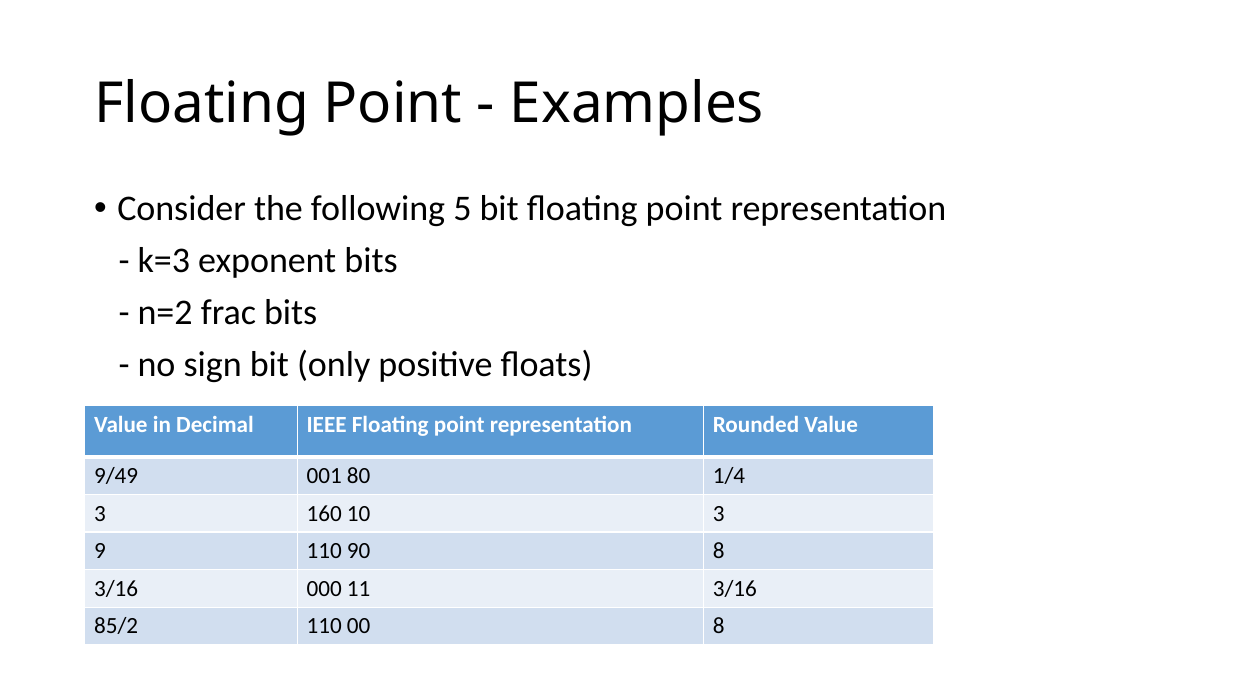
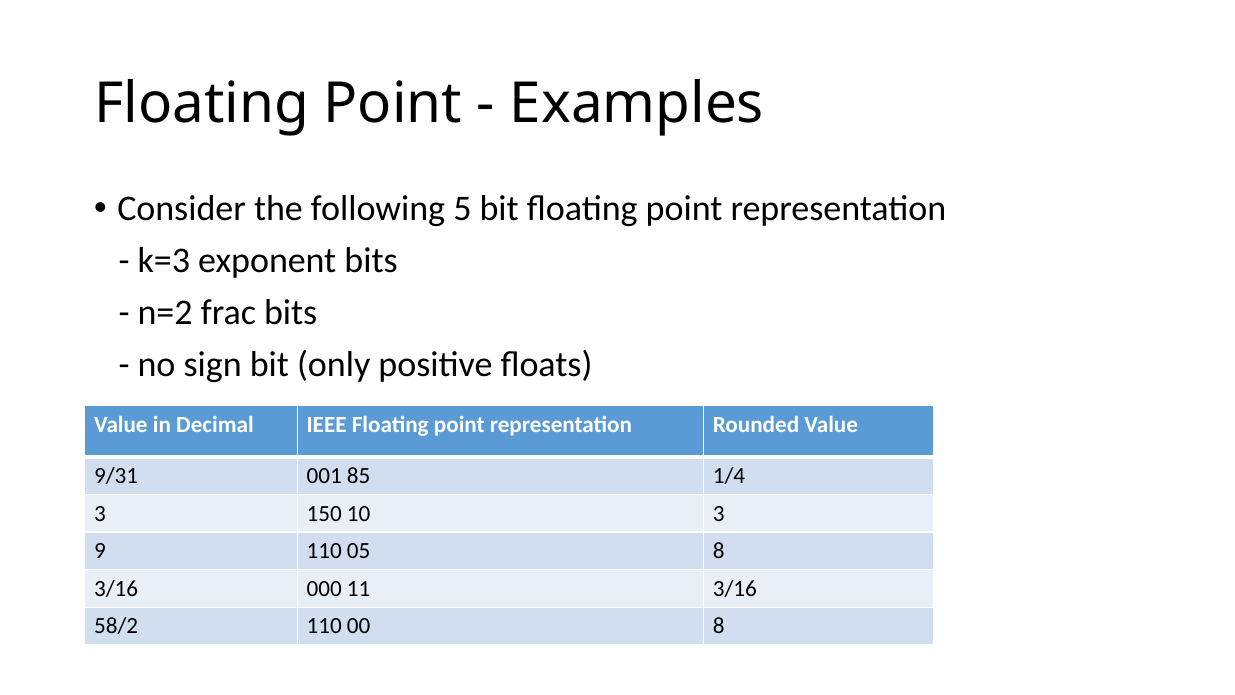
9/49: 9/49 -> 9/31
80: 80 -> 85
160: 160 -> 150
90: 90 -> 05
85/2: 85/2 -> 58/2
